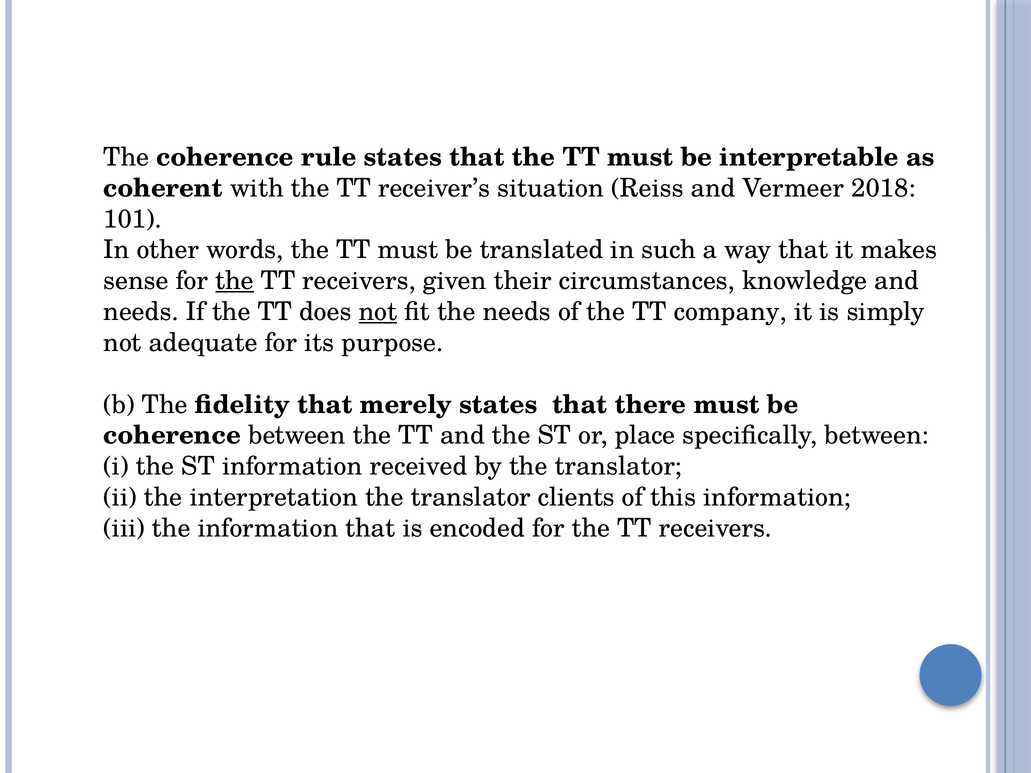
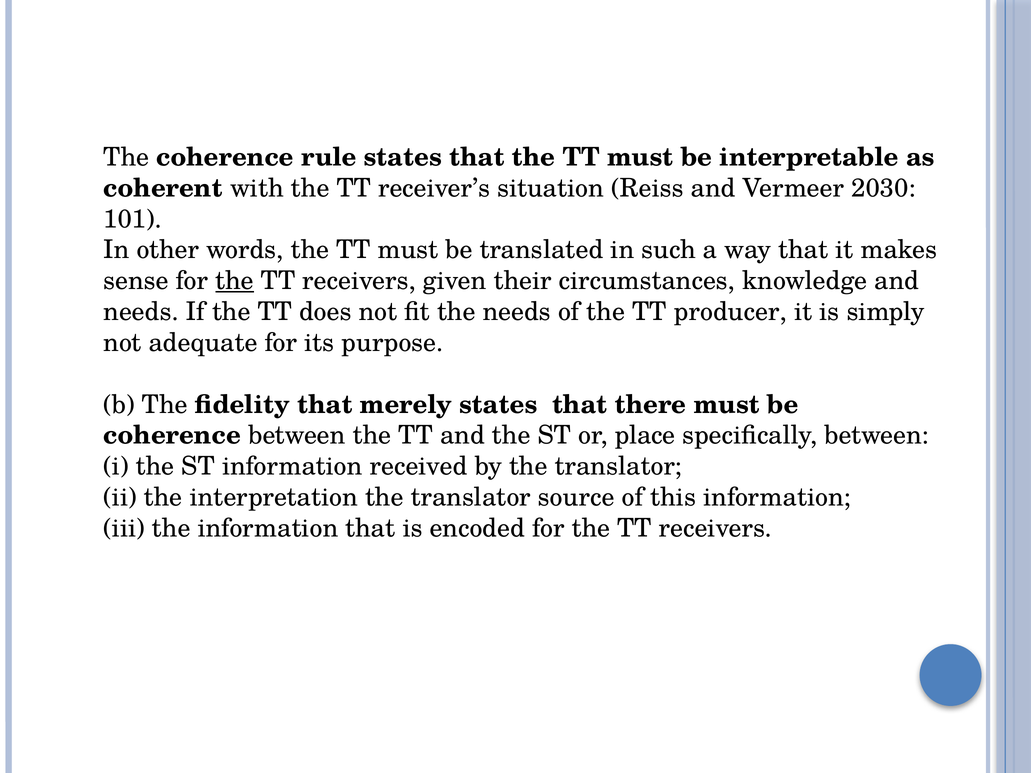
2018: 2018 -> 2030
not at (378, 312) underline: present -> none
company: company -> producer
clients: clients -> source
